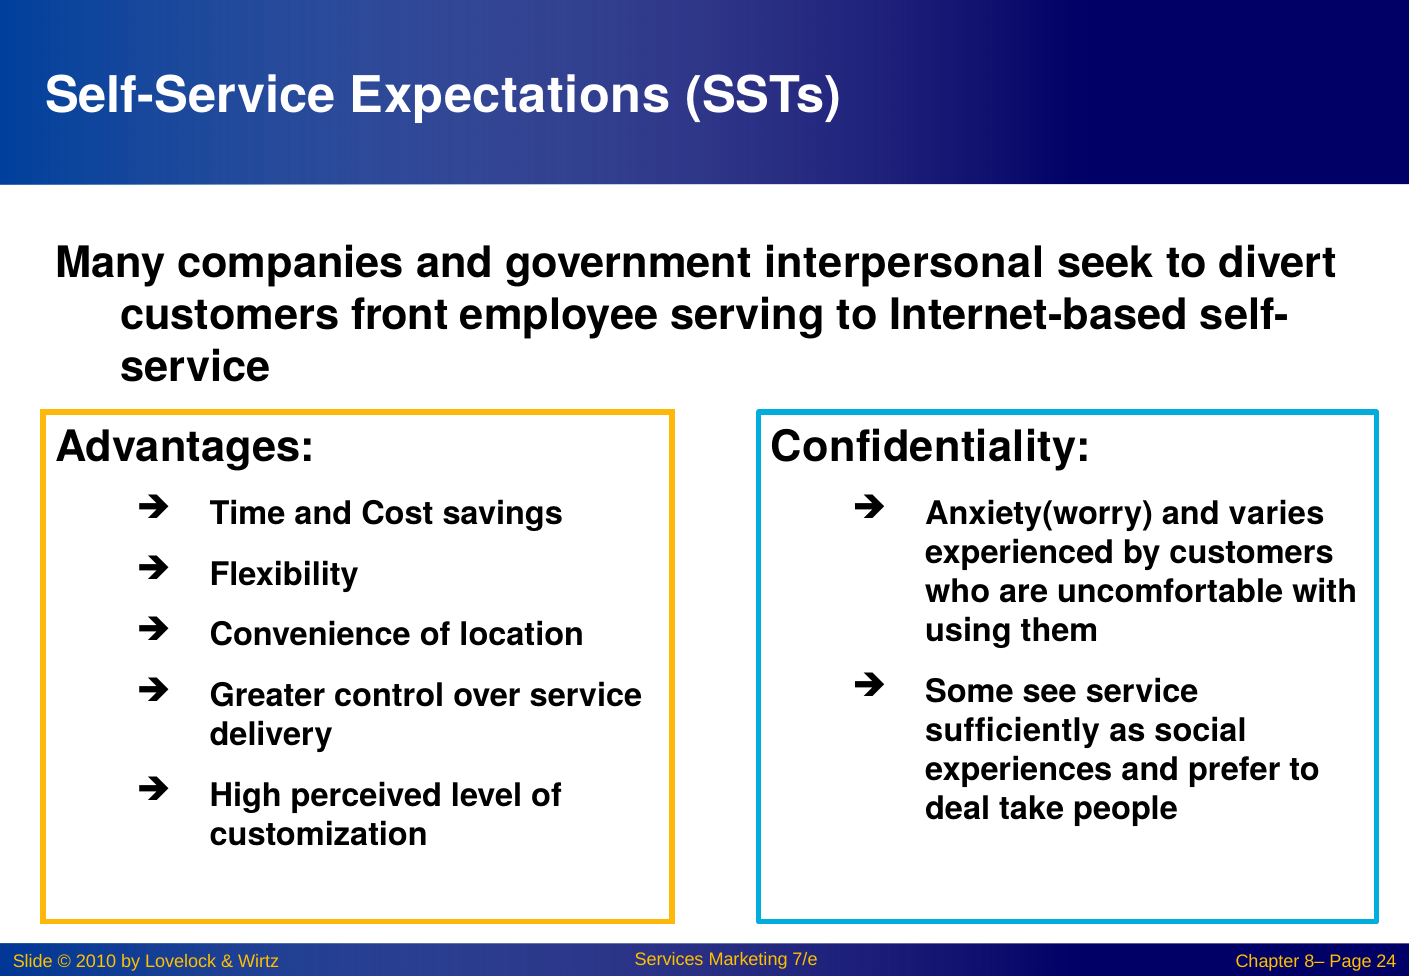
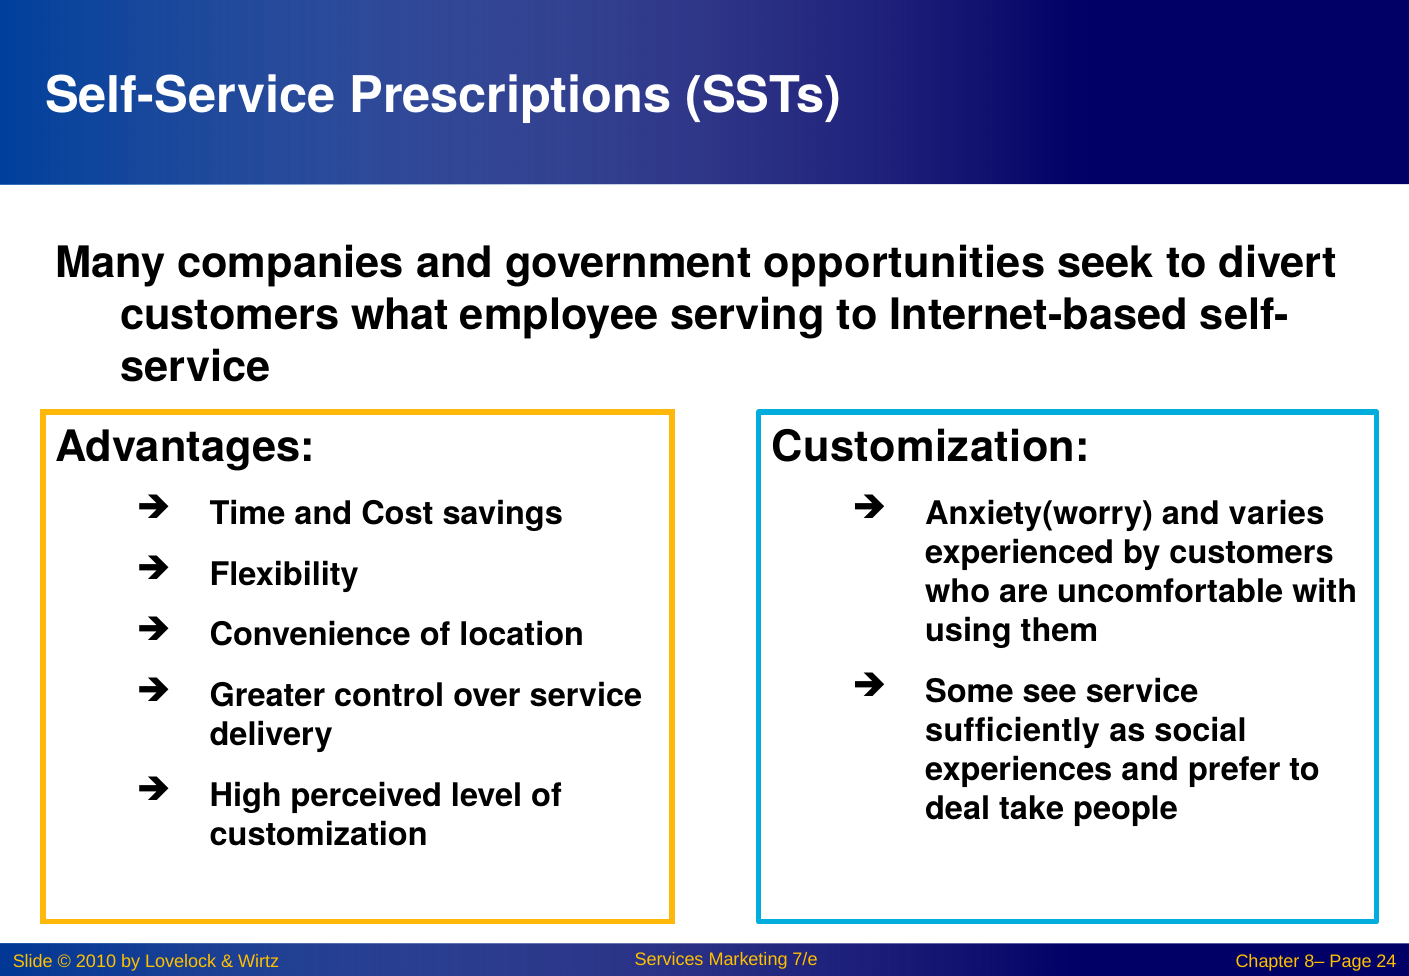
Expectations: Expectations -> Prescriptions
interpersonal: interpersonal -> opportunities
front: front -> what
Confidentiality at (931, 447): Confidentiality -> Customization
